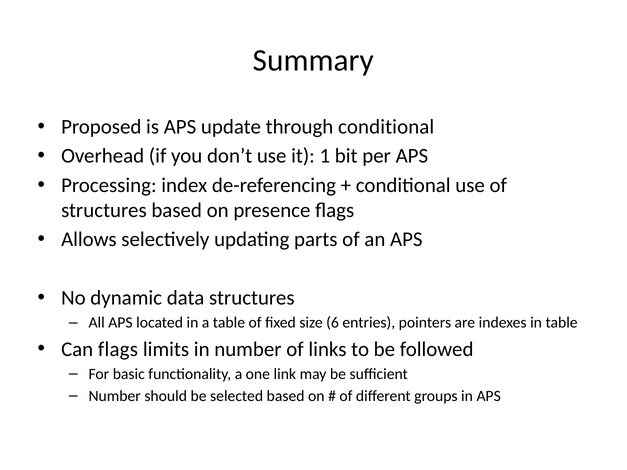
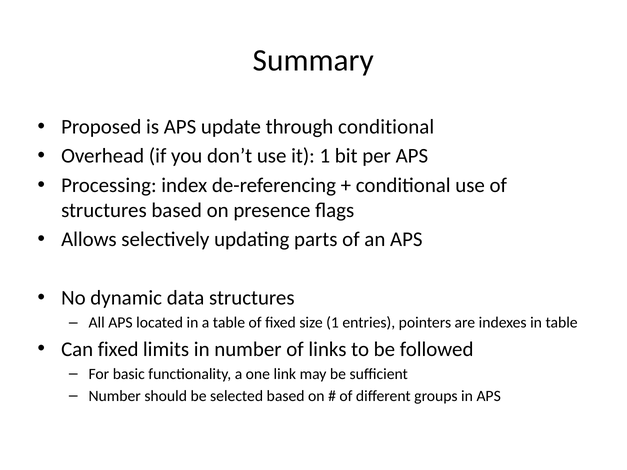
size 6: 6 -> 1
Can flags: flags -> fixed
